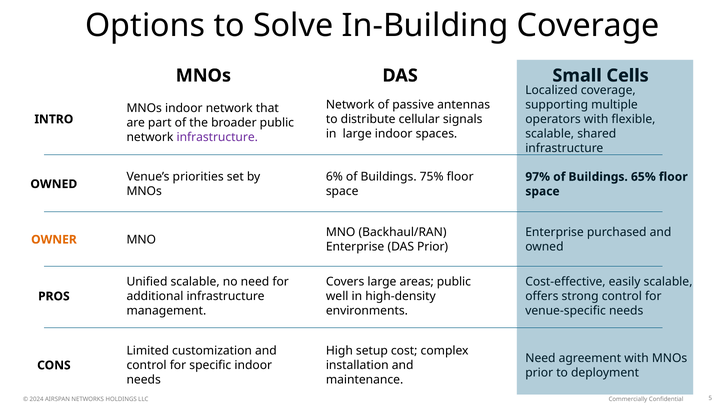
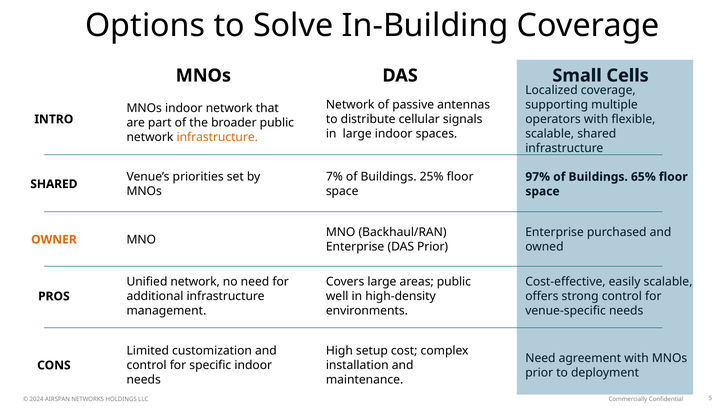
infrastructure at (217, 137) colour: purple -> orange
6%: 6% -> 7%
75%: 75% -> 25%
OWNED at (54, 184): OWNED -> SHARED
Unified scalable: scalable -> network
